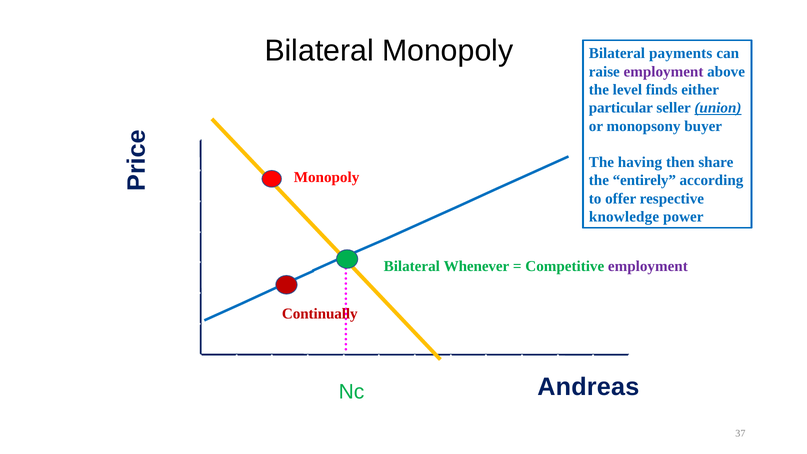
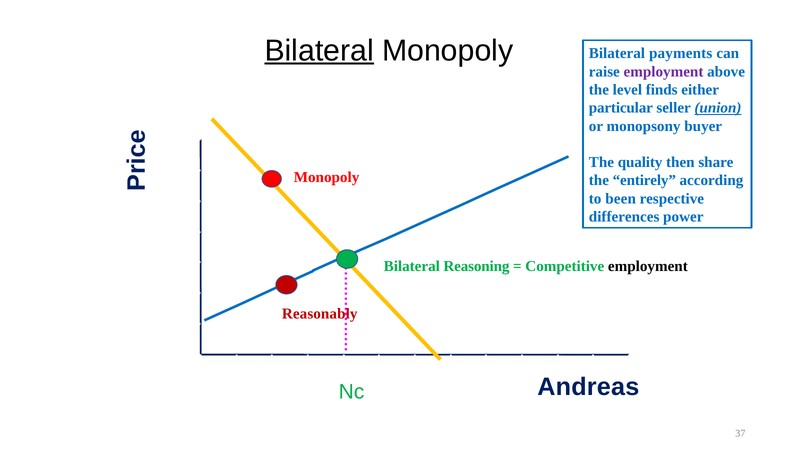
Bilateral at (319, 51) underline: none -> present
having: having -> quality
offer: offer -> been
knowledge: knowledge -> differences
Whenever: Whenever -> Reasoning
employment at (648, 266) colour: purple -> black
Continually: Continually -> Reasonably
